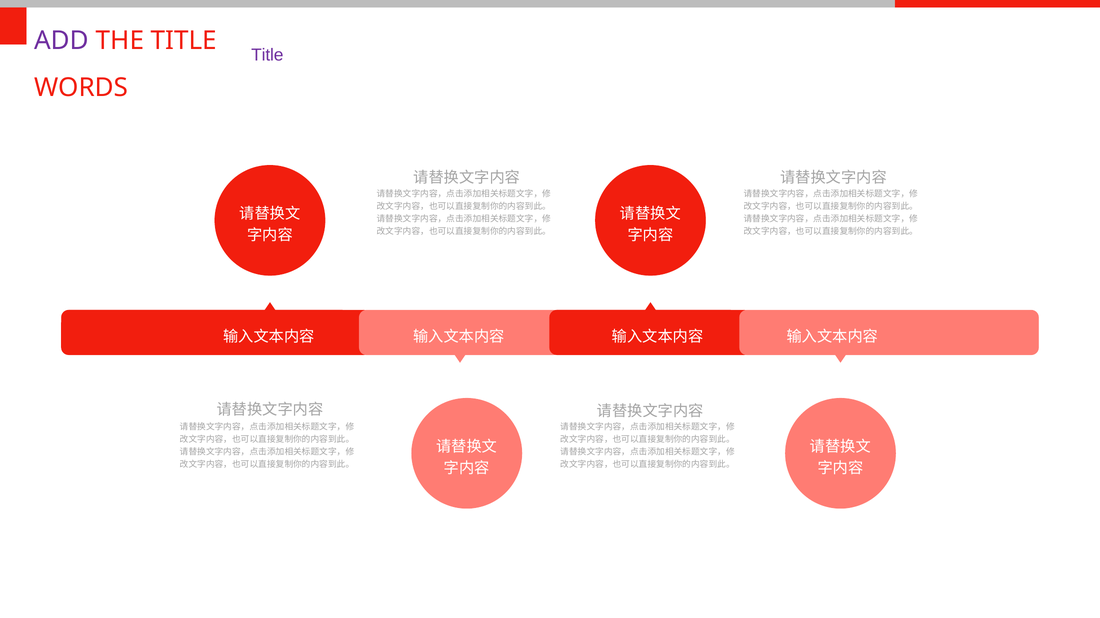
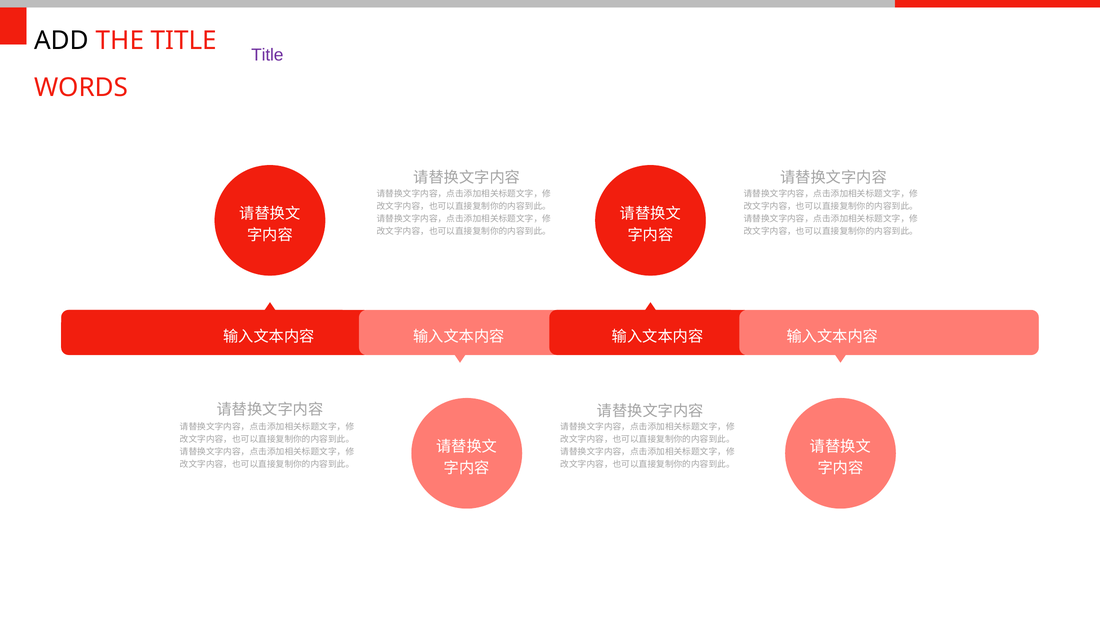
ADD at (62, 41) colour: purple -> black
